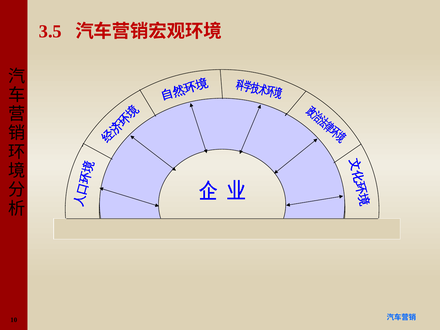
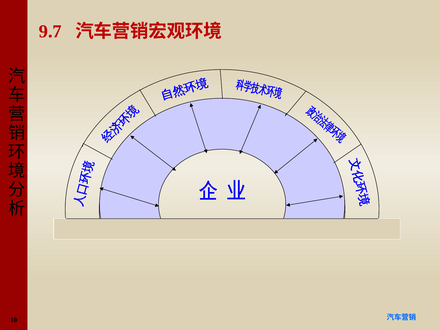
3.5: 3.5 -> 9.7
